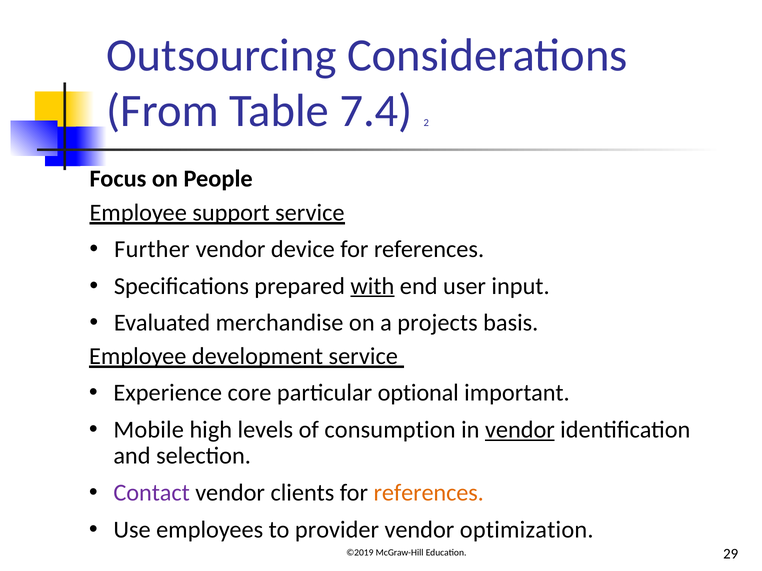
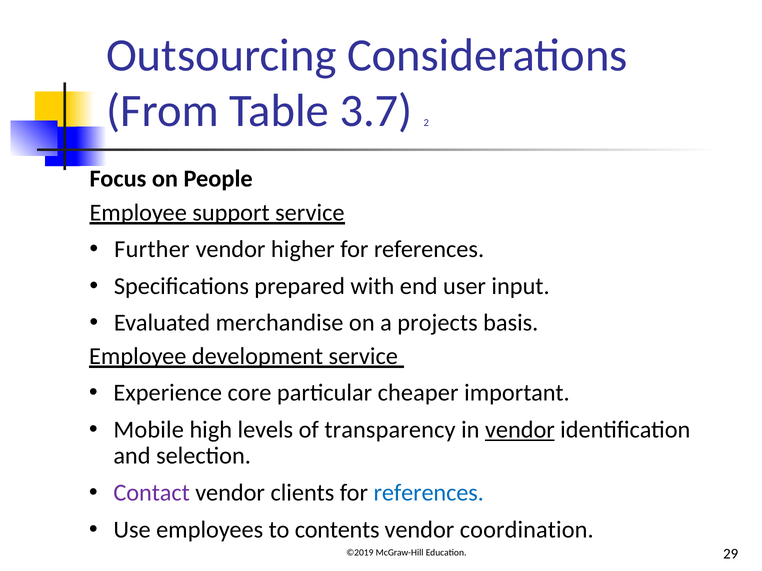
7.4: 7.4 -> 3.7
device: device -> higher
with underline: present -> none
optional: optional -> cheaper
consumption: consumption -> transparency
references at (429, 493) colour: orange -> blue
provider: provider -> contents
optimization: optimization -> coordination
